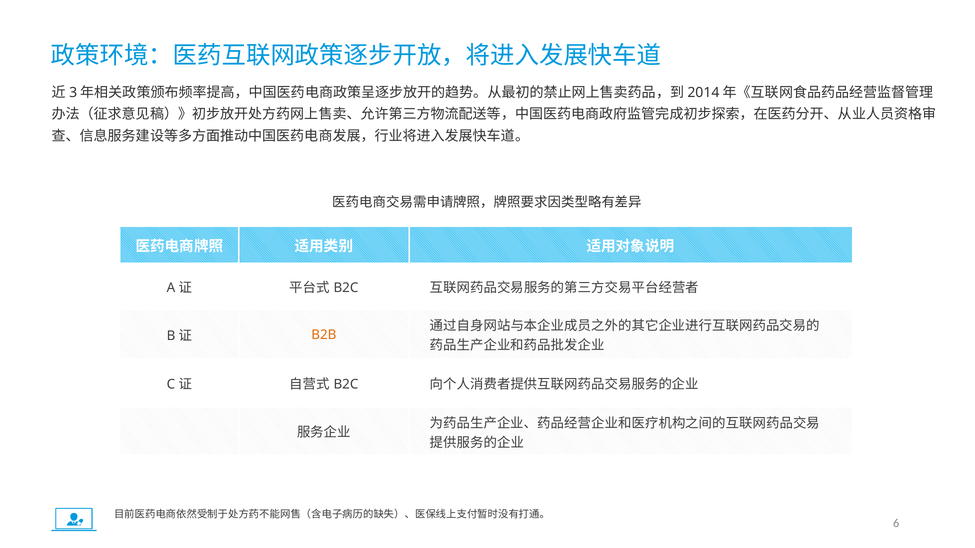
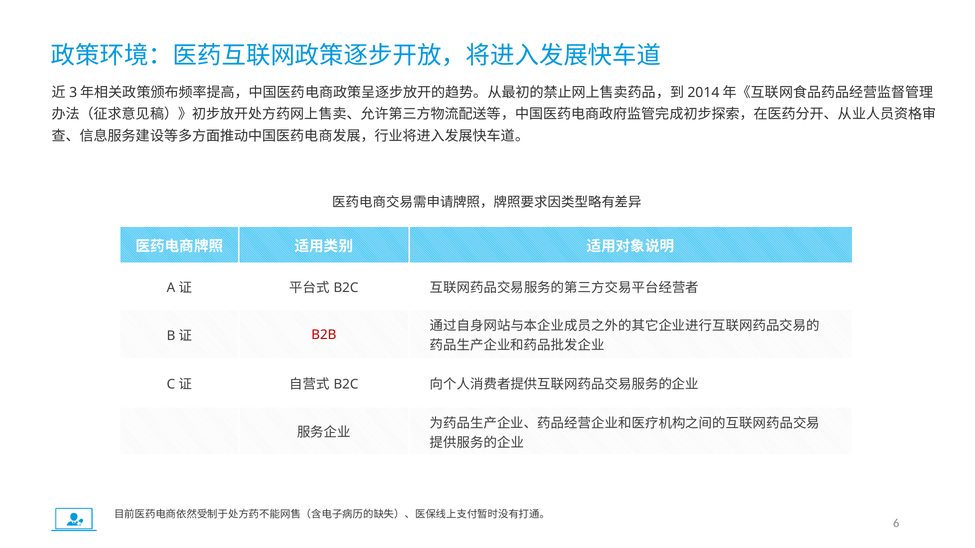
B2B colour: orange -> red
